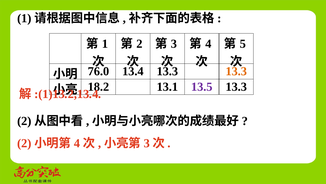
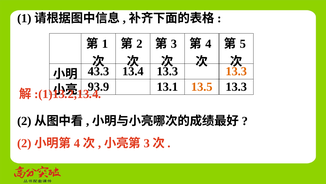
76.0: 76.0 -> 43.3
18.2: 18.2 -> 93.9
13.5 colour: purple -> orange
